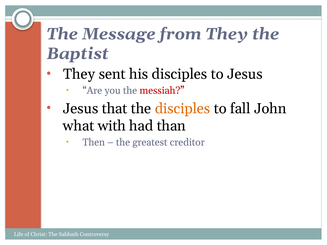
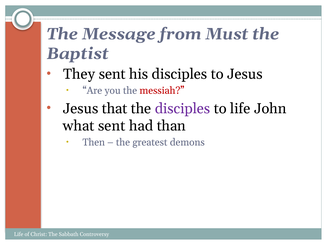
from They: They -> Must
disciples at (183, 109) colour: orange -> purple
to fall: fall -> life
what with: with -> sent
creditor: creditor -> demons
